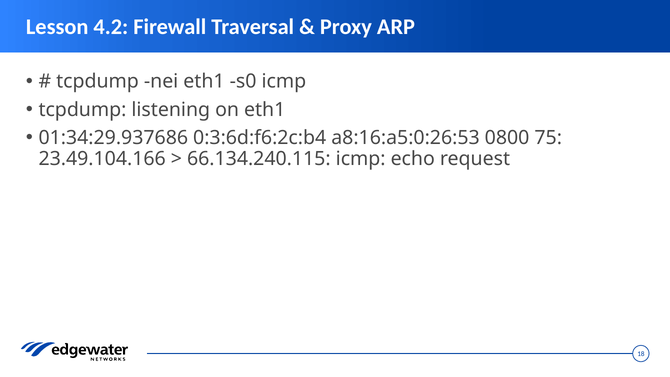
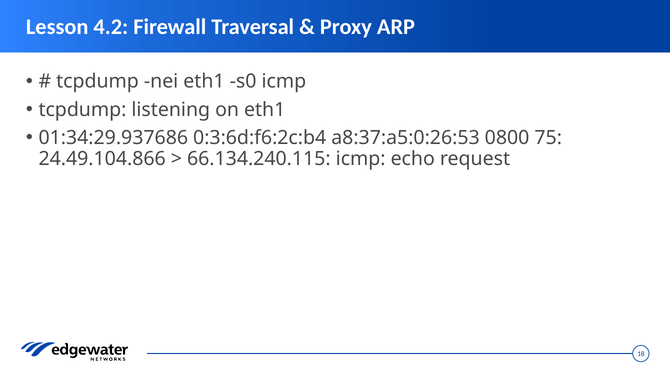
a8:16:a5:0:26:53: a8:16:a5:0:26:53 -> a8:37:a5:0:26:53
23.49.104.166: 23.49.104.166 -> 24.49.104.866
